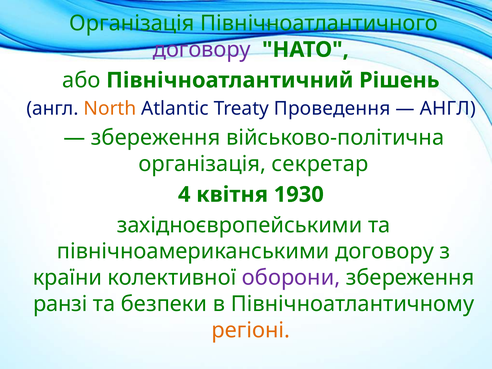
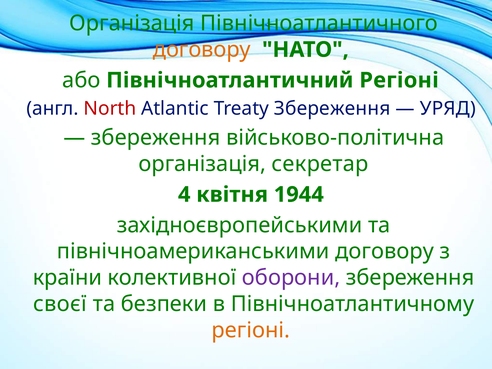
договору at (202, 50) colour: purple -> orange
Північноатлантичний Рішень: Рішень -> Регіоні
North colour: orange -> red
Treaty Проведення: Проведення -> Збереження
АНГЛ at (448, 109): АНГЛ -> УРЯД
1930: 1930 -> 1944
ранзі: ранзі -> своєї
